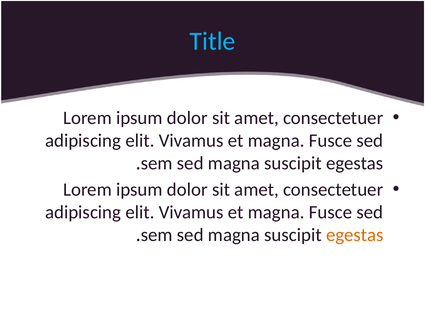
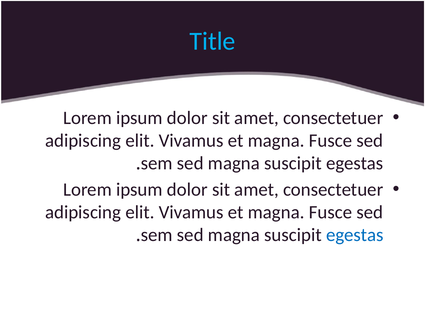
egestas at (355, 235) colour: orange -> blue
